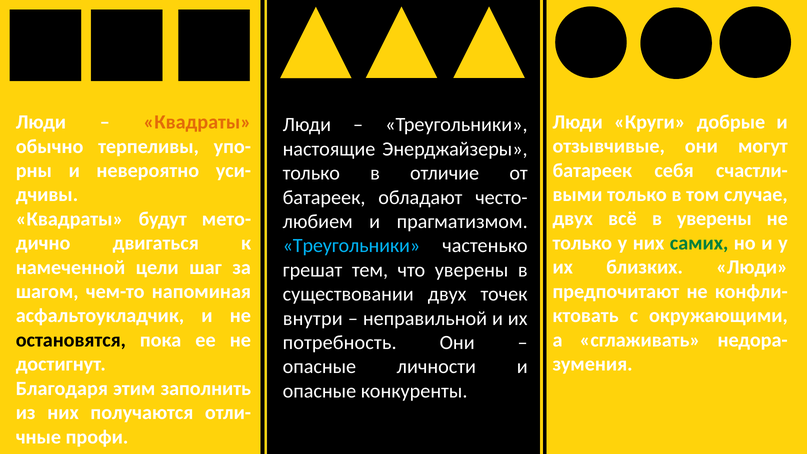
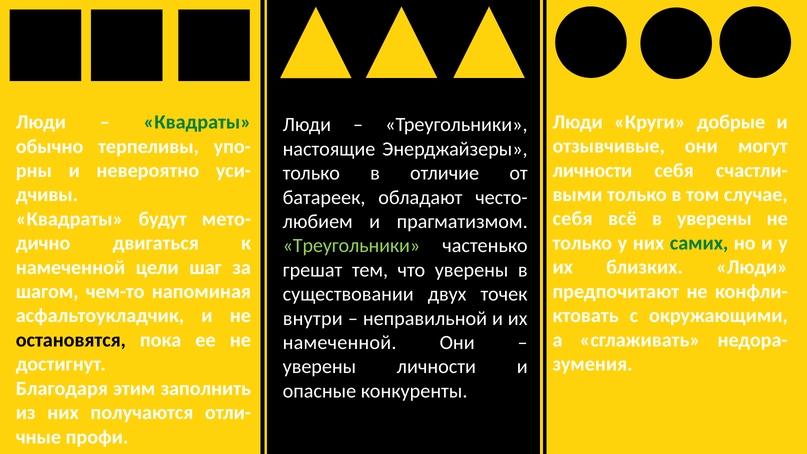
Квадраты at (197, 122) colour: orange -> green
батареек at (592, 170): батареек -> личности
двух at (573, 219): двух -> себя
Треугольники at (351, 246) colour: light blue -> light green
потребность at (340, 343): потребность -> намеченной
опасные at (319, 367): опасные -> уверены
